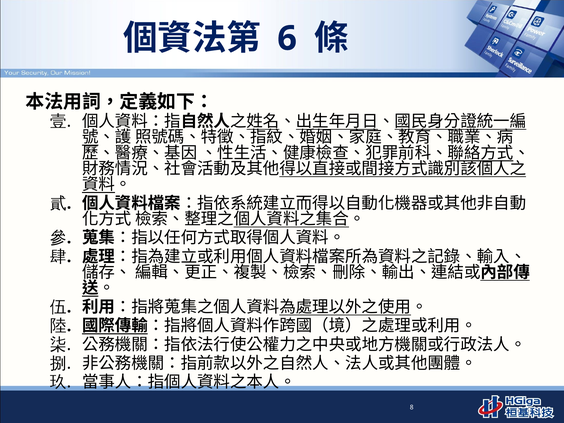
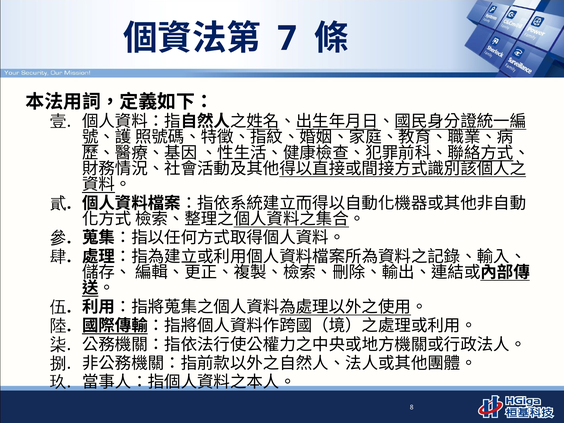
6: 6 -> 7
